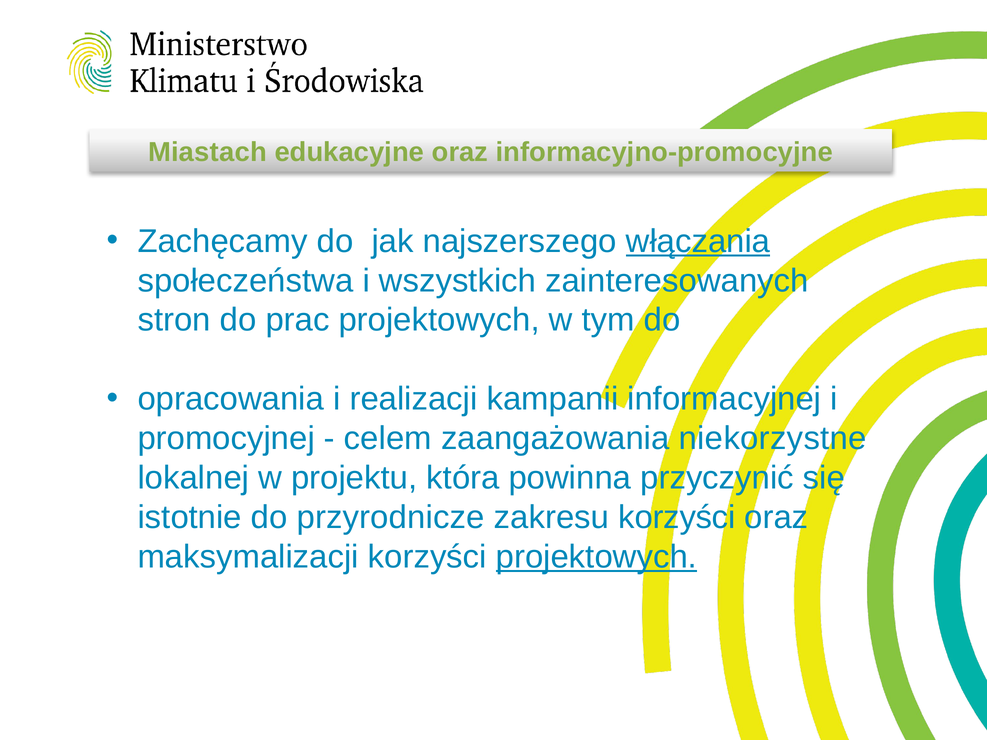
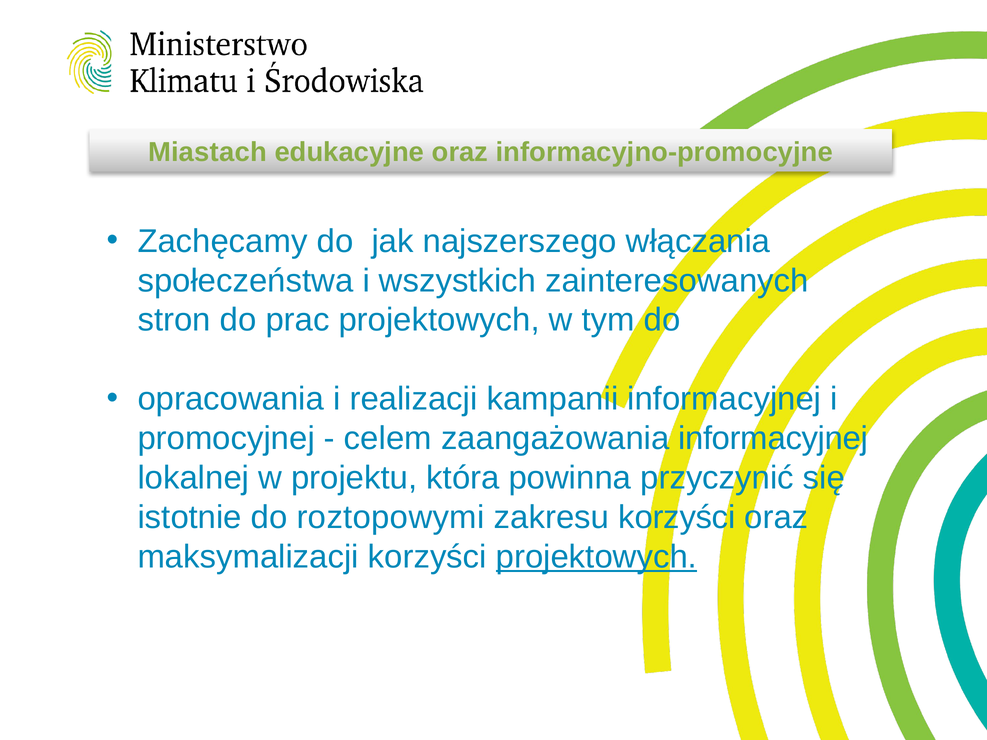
włączania underline: present -> none
zaangażowania niekorzystne: niekorzystne -> informacyjnej
przyrodnicze: przyrodnicze -> roztopowymi
